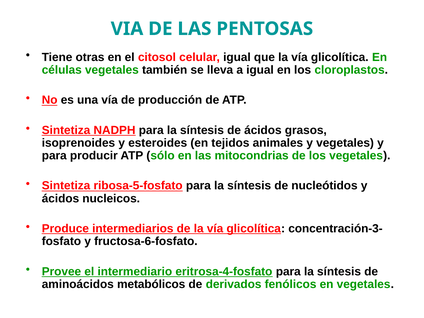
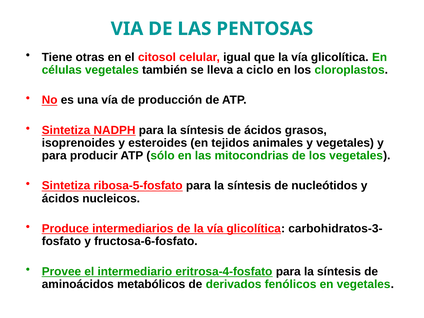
a igual: igual -> ciclo
concentración-3-: concentración-3- -> carbohidratos-3-
